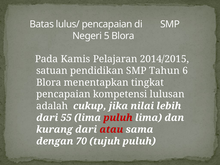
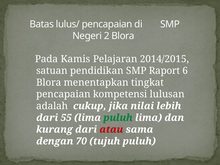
5: 5 -> 2
Tahun: Tahun -> Raport
puluh at (118, 118) colour: red -> green
